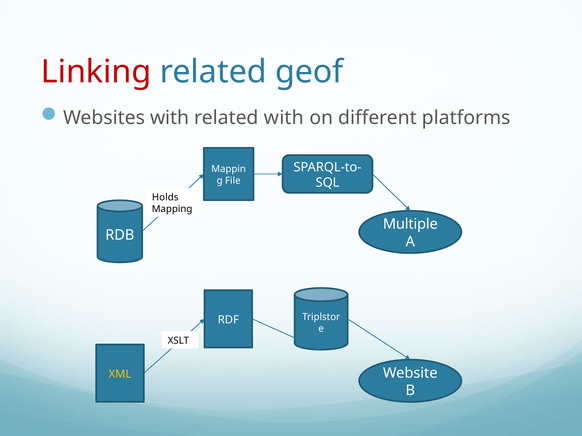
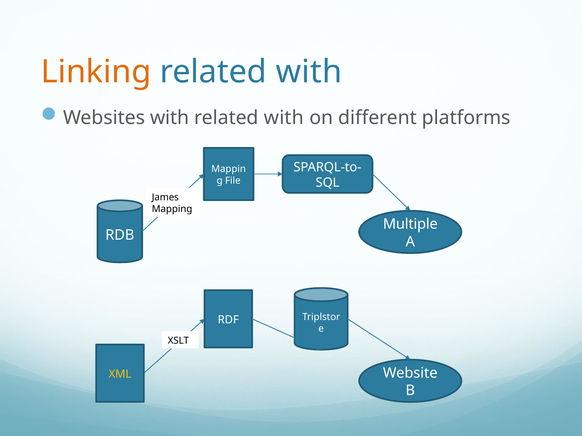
Linking colour: red -> orange
geof at (309, 72): geof -> with
Holds: Holds -> James
